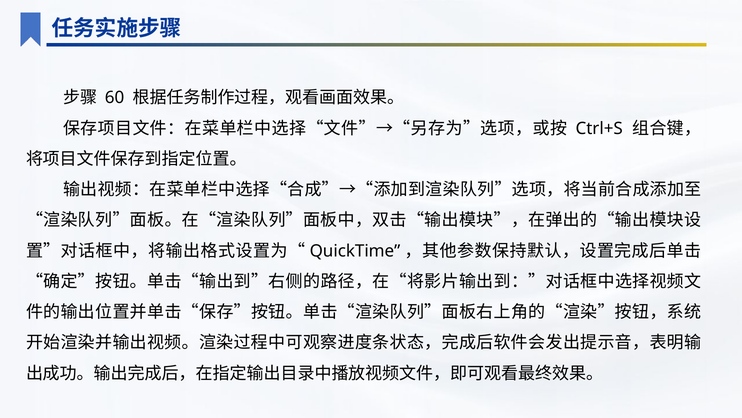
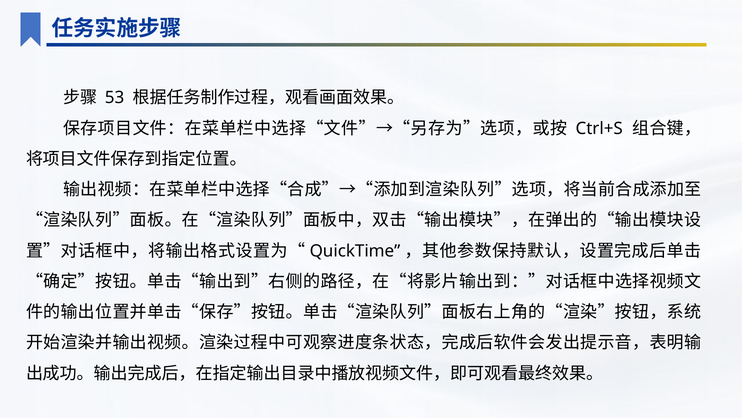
60: 60 -> 53
